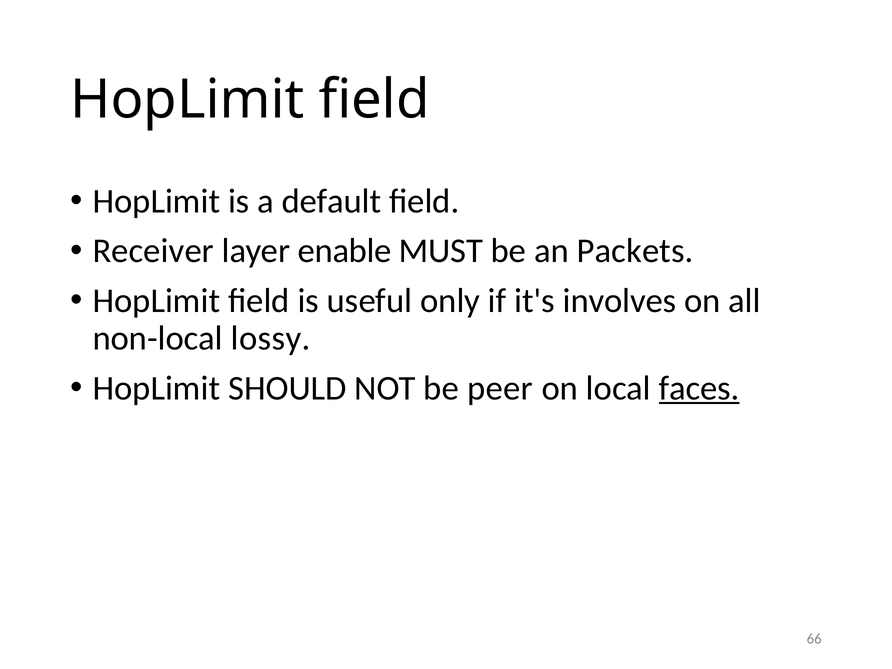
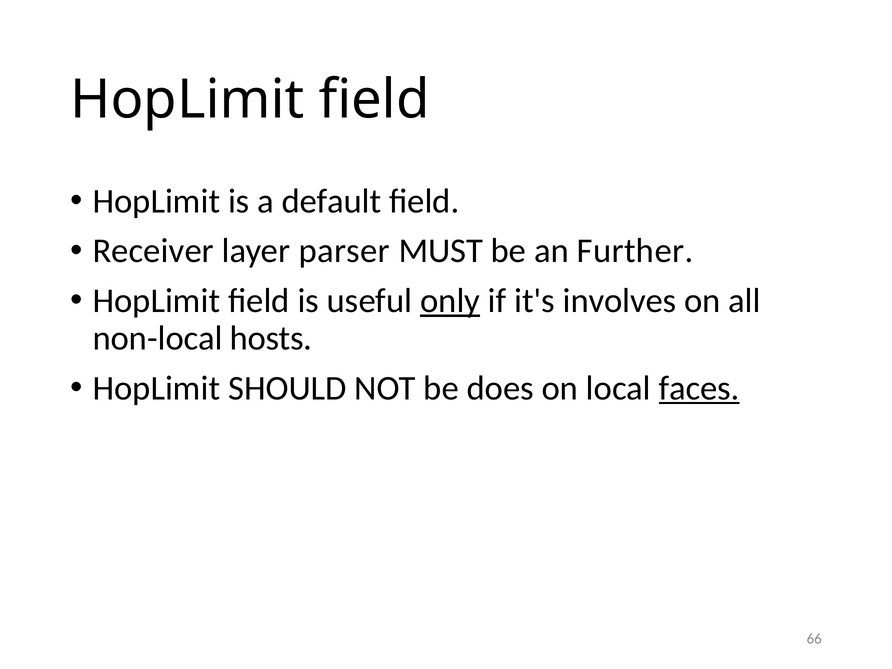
enable: enable -> parser
Packets: Packets -> Further
only underline: none -> present
lossy: lossy -> hosts
peer: peer -> does
